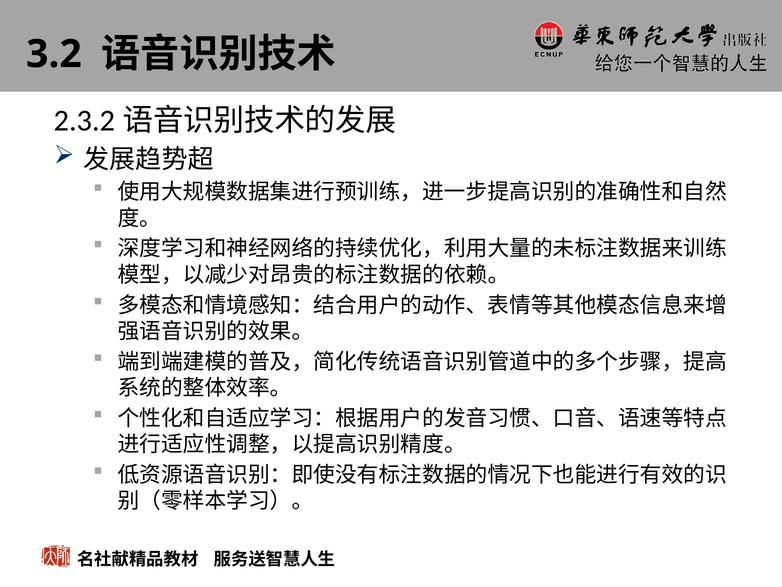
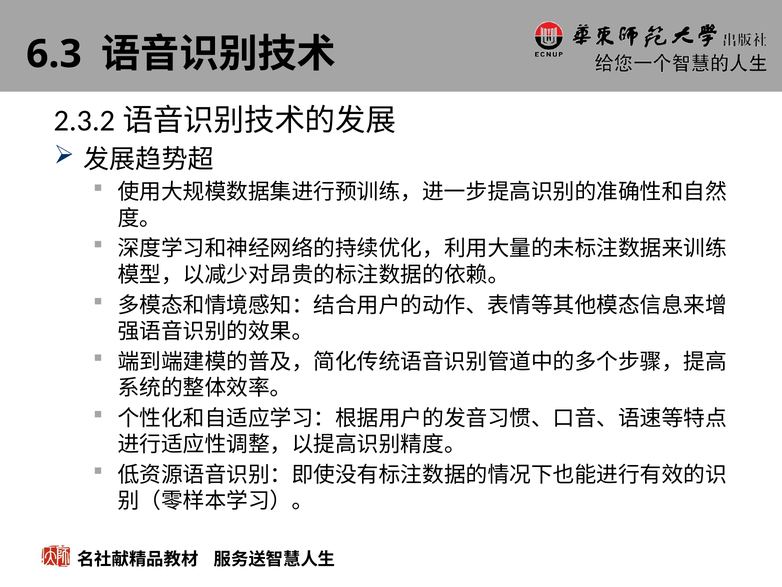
3.2: 3.2 -> 6.3
